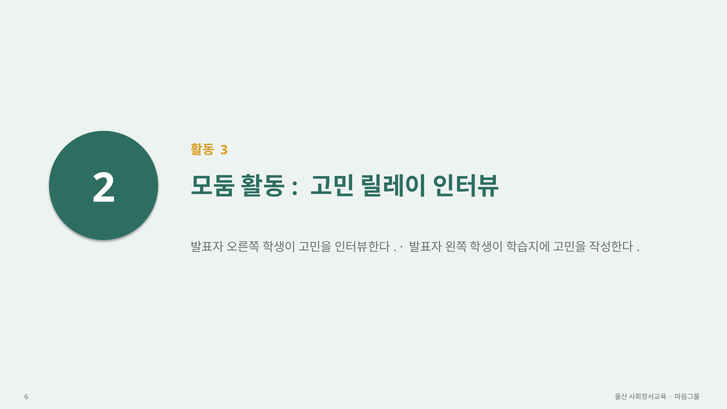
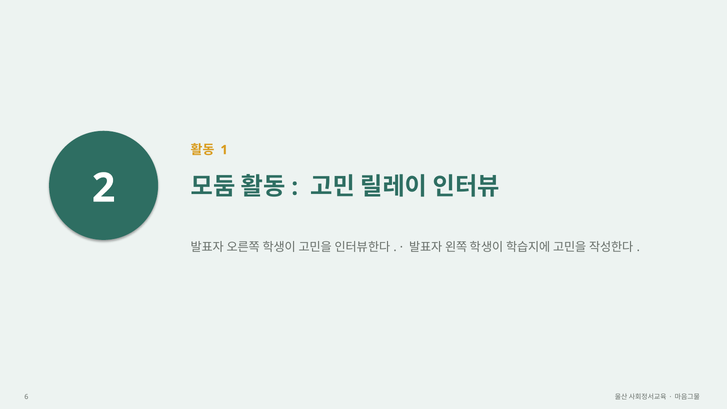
3: 3 -> 1
